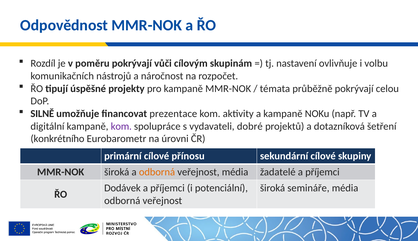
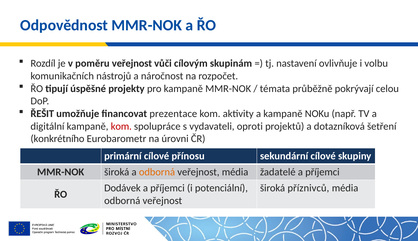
poměru pokrývají: pokrývají -> veřejnost
SILNĚ: SILNĚ -> ŘEŠIT
kom at (121, 126) colour: purple -> red
dobré: dobré -> oproti
semináře: semináře -> příznivců
